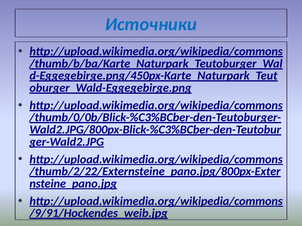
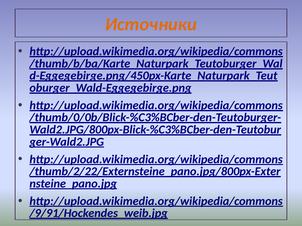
Источники colour: blue -> orange
